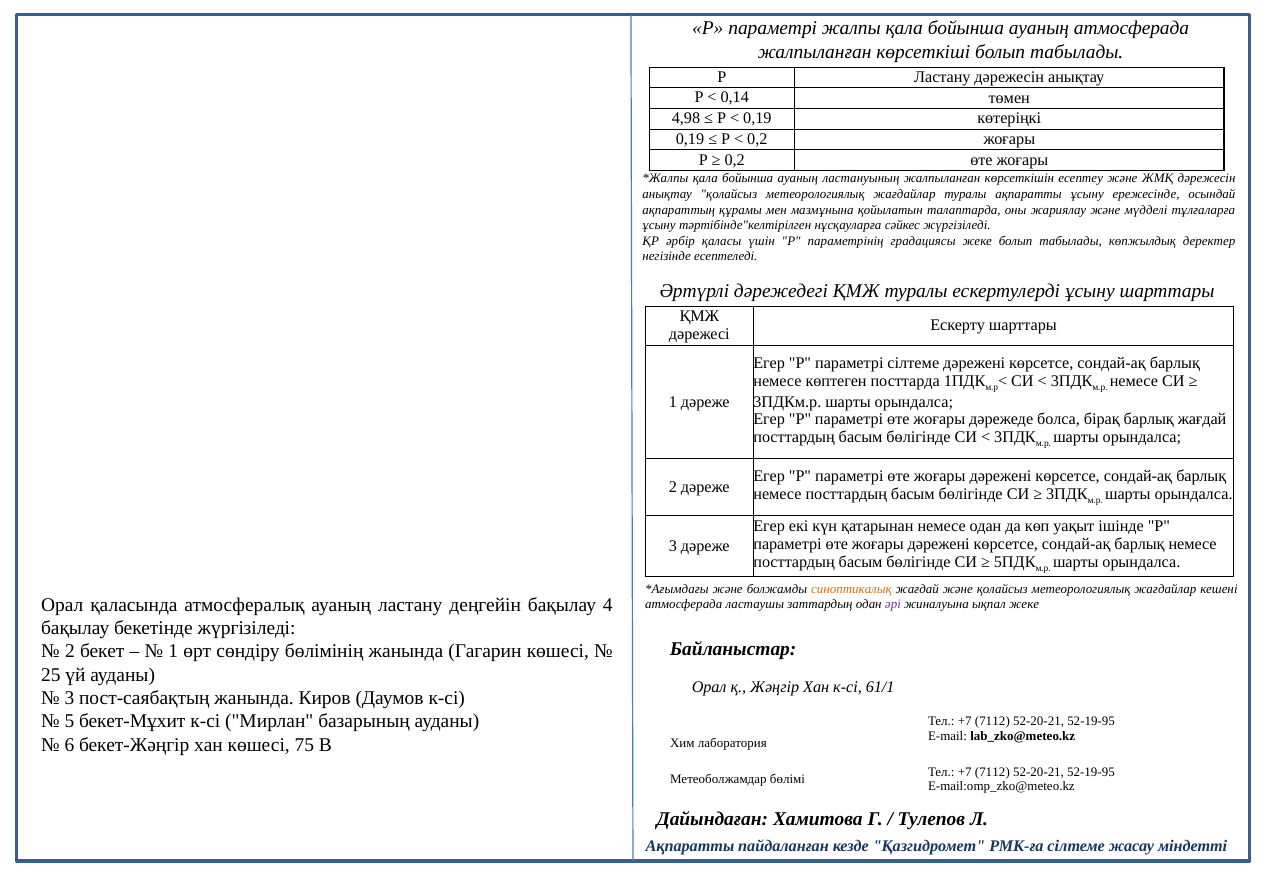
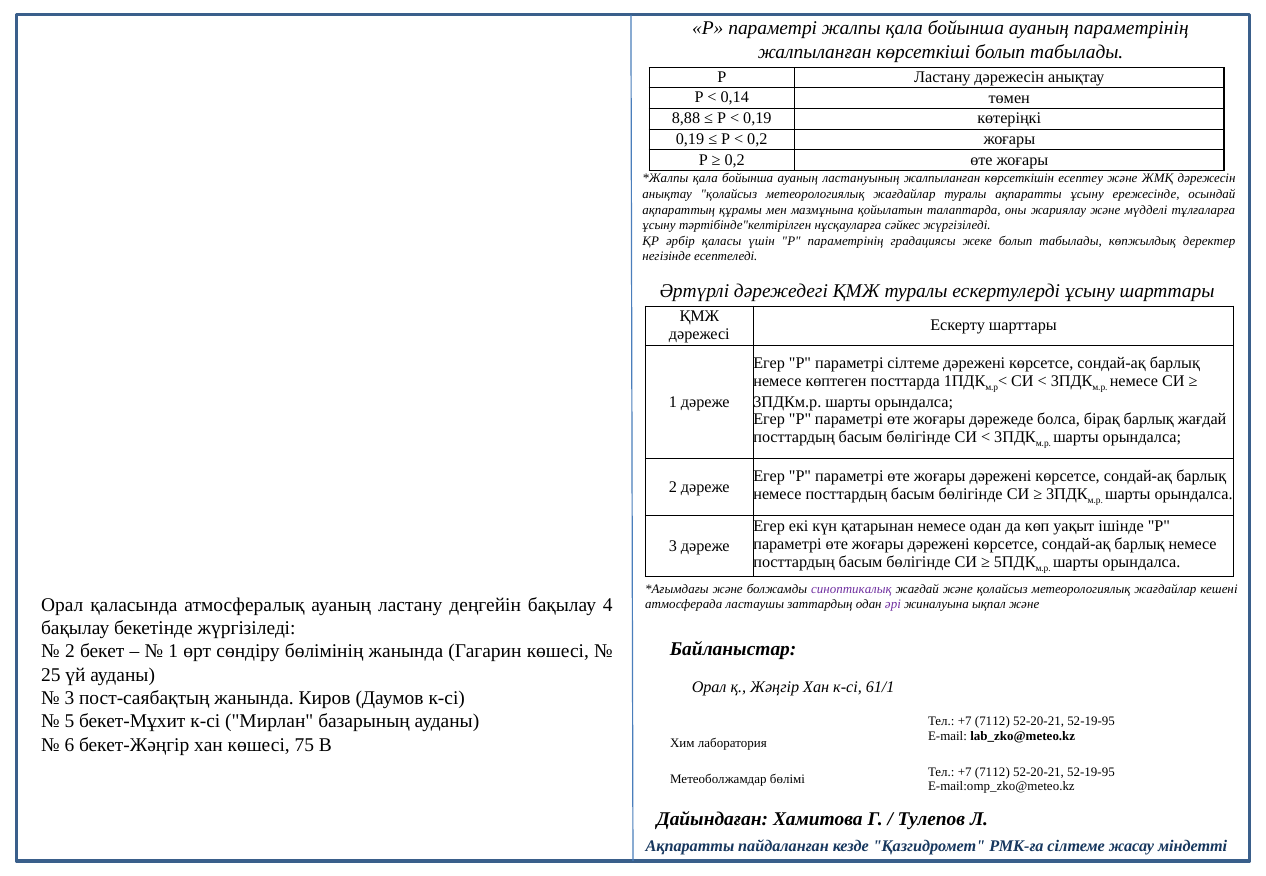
ауаның атмосферада: атмосферада -> параметрінің
4,98: 4,98 -> 8,88
синоптикалық colour: orange -> purple
ықпал жеке: жеке -> және
